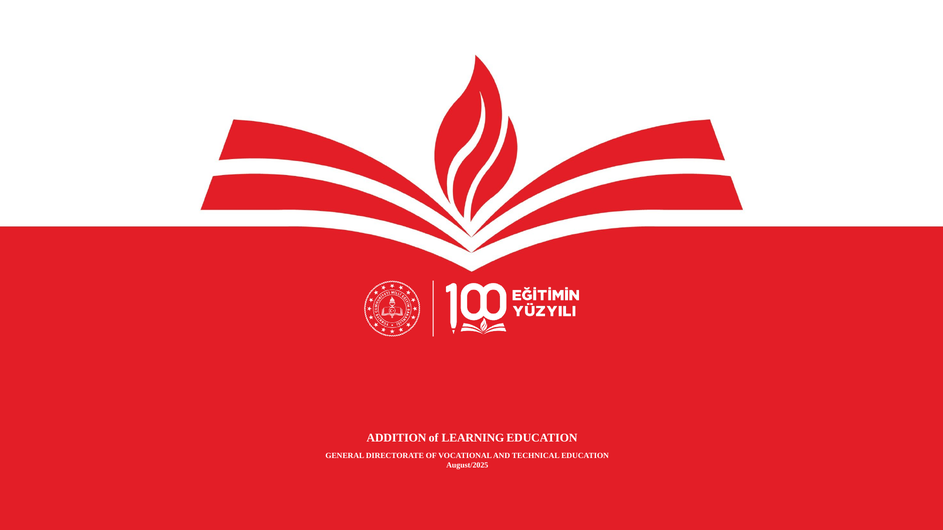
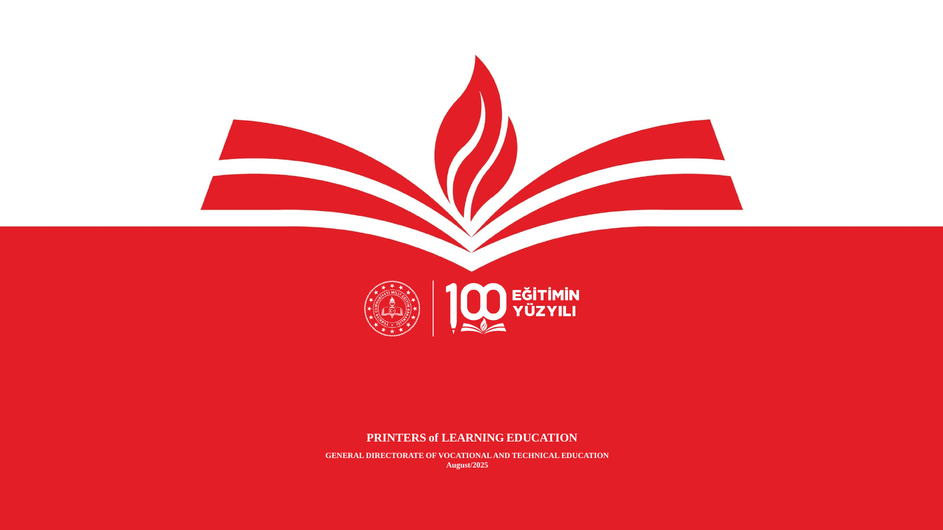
ADDITION: ADDITION -> PRINTERS
